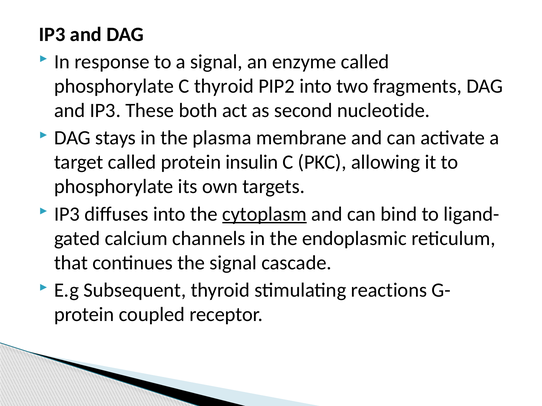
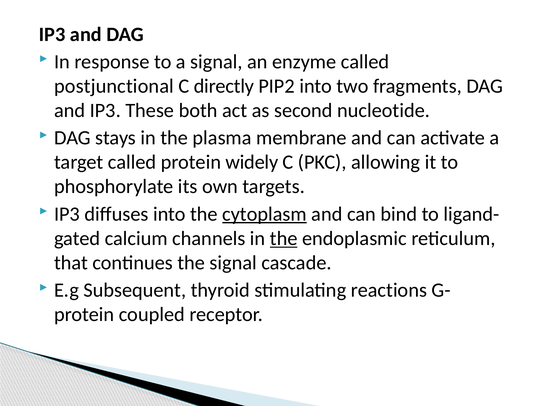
phosphorylate at (114, 86): phosphorylate -> postjunctional
C thyroid: thyroid -> directly
insulin: insulin -> widely
the at (284, 239) underline: none -> present
